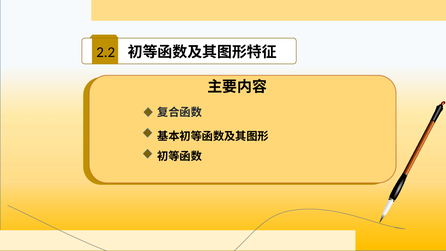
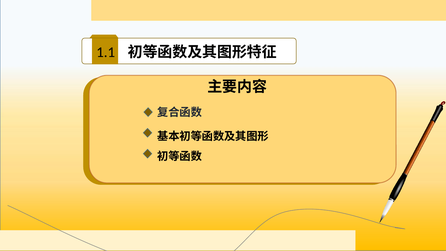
2.2: 2.2 -> 1.1
